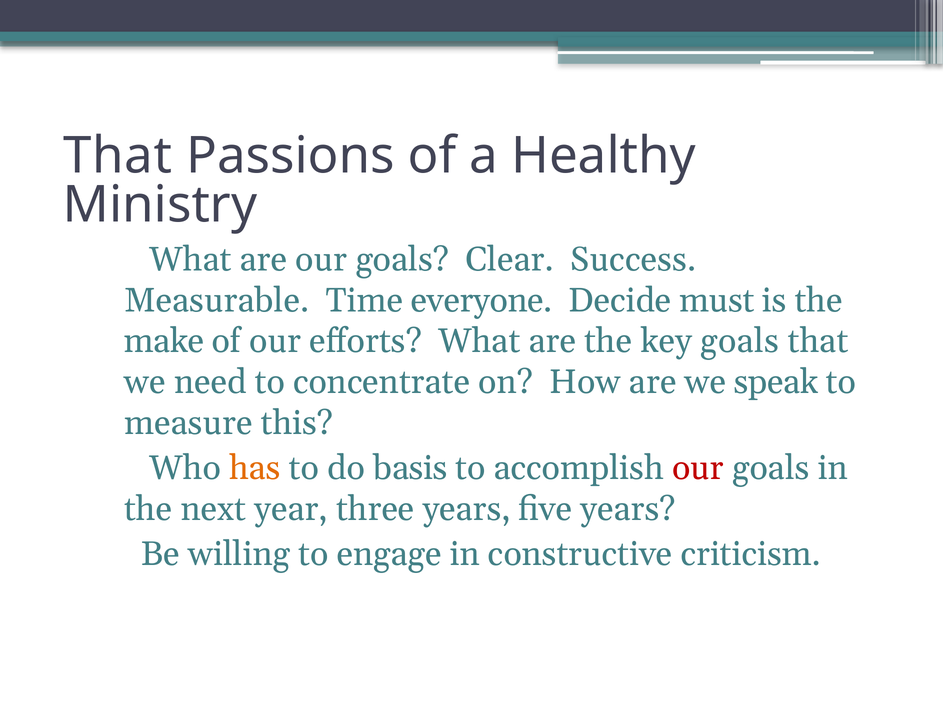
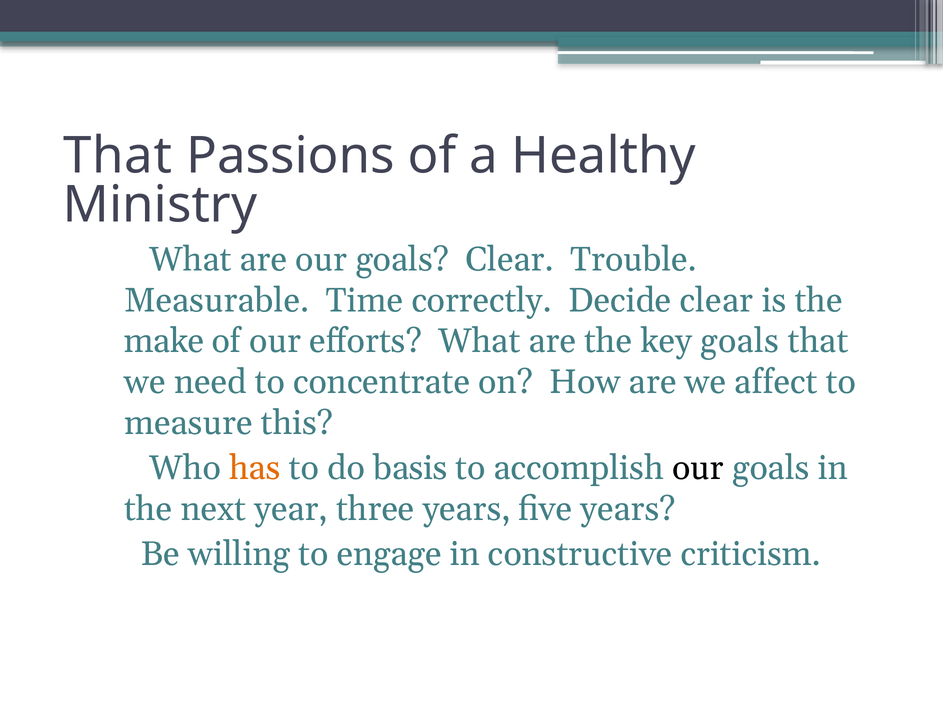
Success: Success -> Trouble
everyone: everyone -> correctly
Decide must: must -> clear
speak: speak -> affect
our at (698, 468) colour: red -> black
